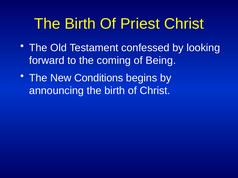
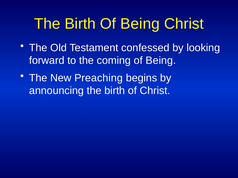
Birth Of Priest: Priest -> Being
Conditions: Conditions -> Preaching
